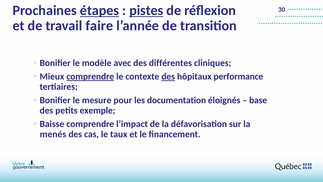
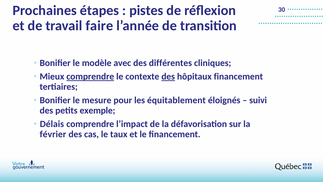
étapes underline: present -> none
pistes underline: present -> none
hôpitaux performance: performance -> financement
documentation: documentation -> équitablement
base: base -> suivi
Baisse: Baisse -> Délais
menés: menés -> février
